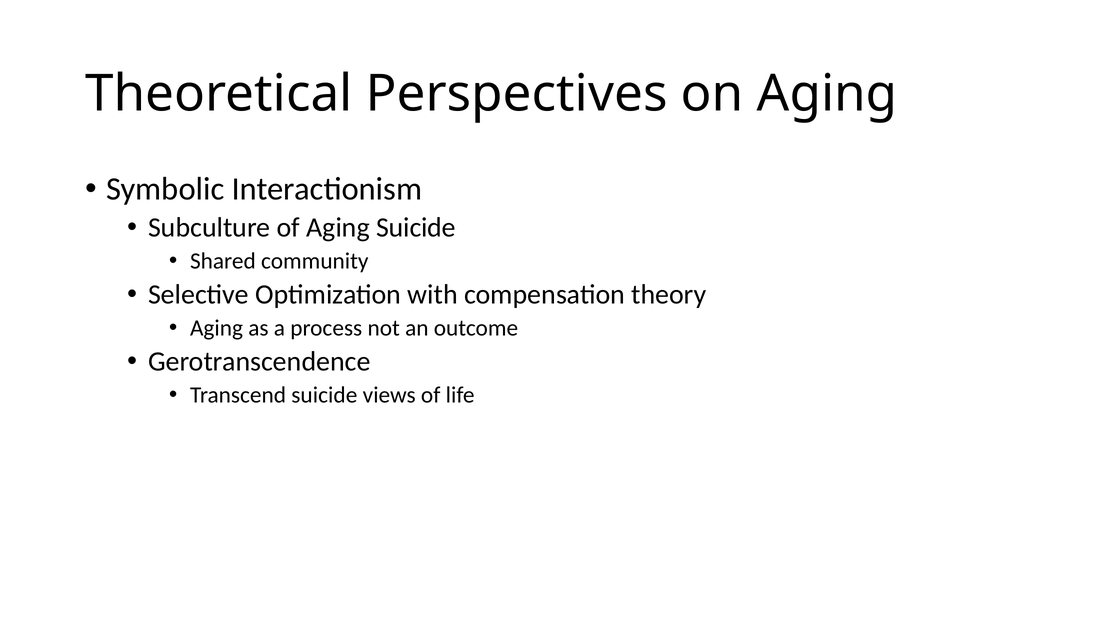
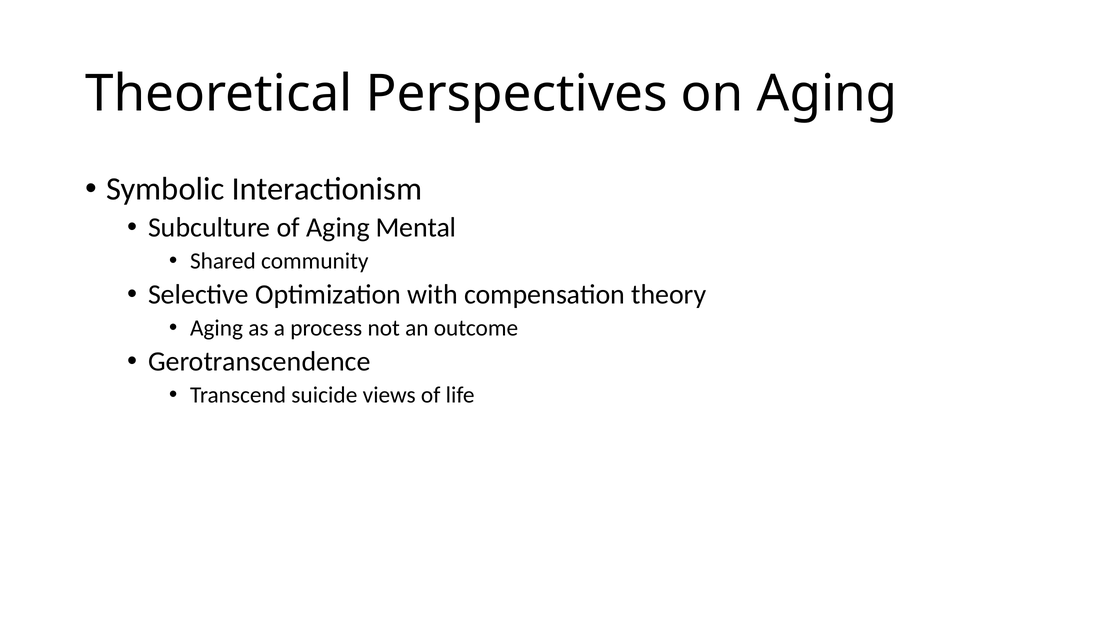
Aging Suicide: Suicide -> Mental
